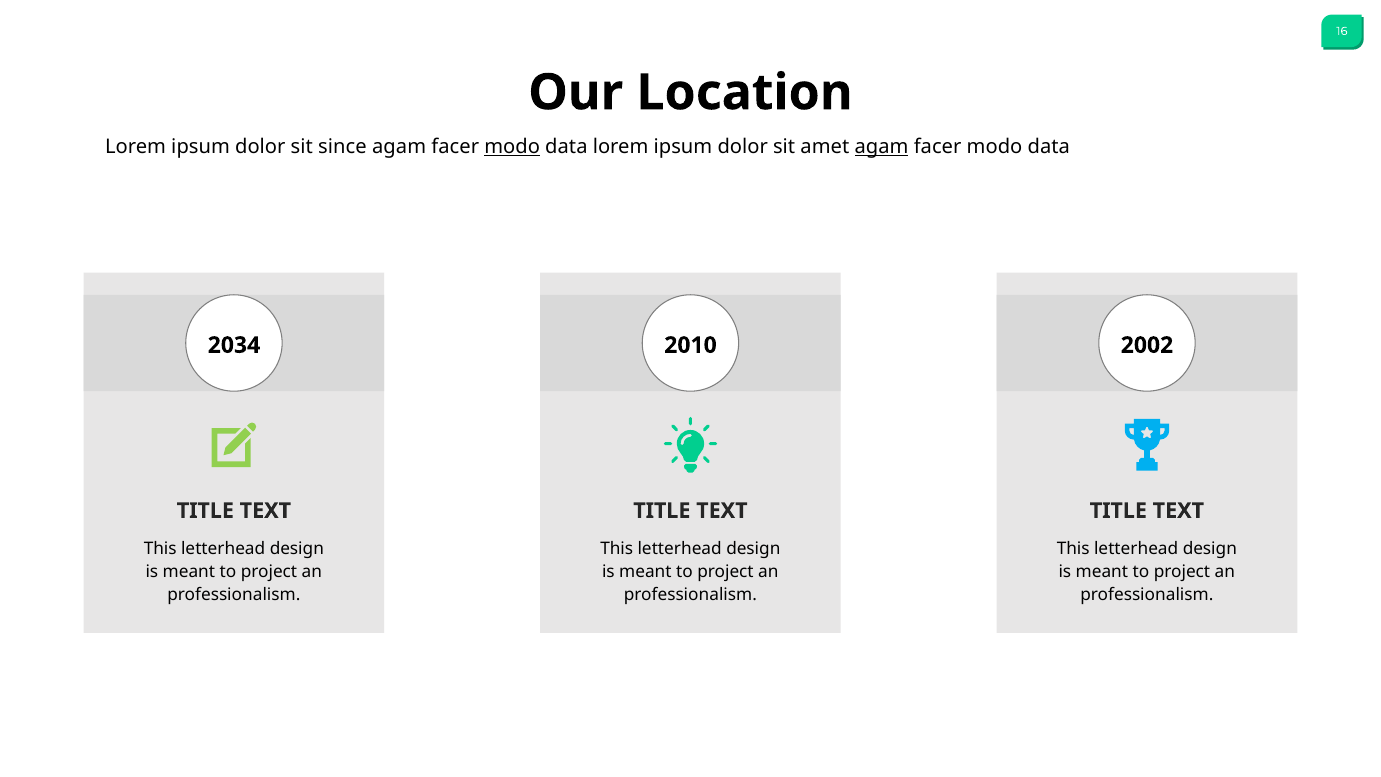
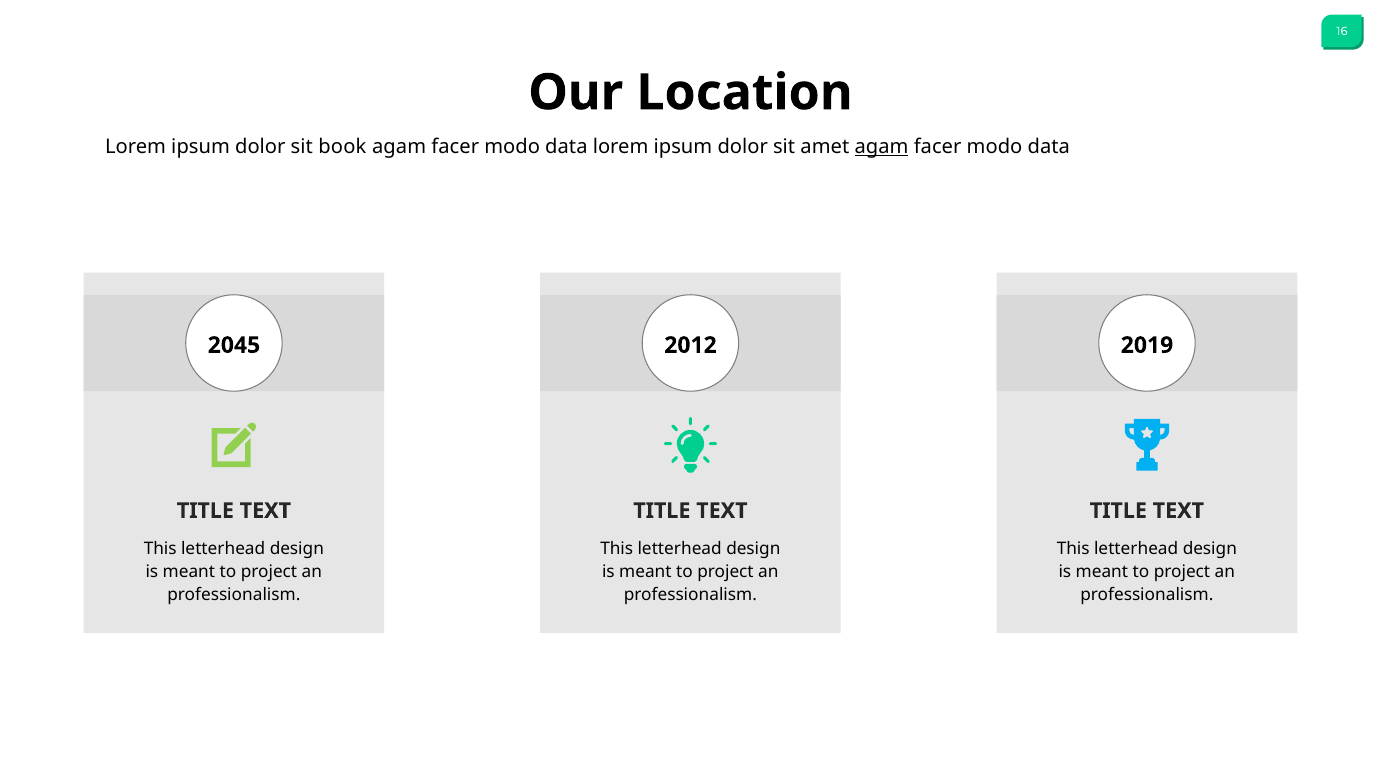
since: since -> book
modo at (512, 147) underline: present -> none
2034: 2034 -> 2045
2010: 2010 -> 2012
2002: 2002 -> 2019
